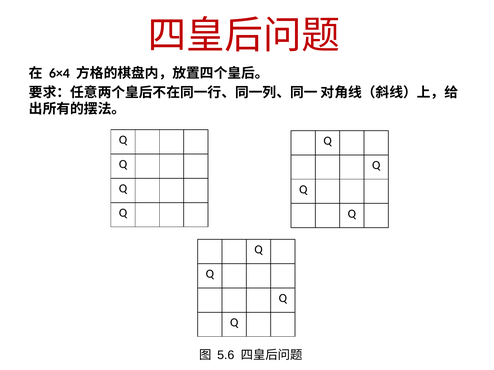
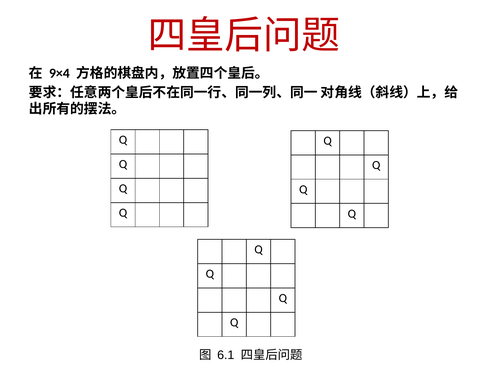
6×4: 6×4 -> 9×4
5.6: 5.6 -> 6.1
